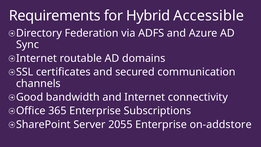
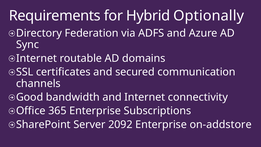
Accessible: Accessible -> Optionally
2055: 2055 -> 2092
